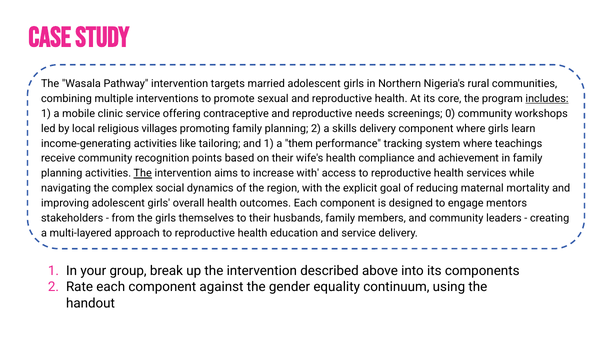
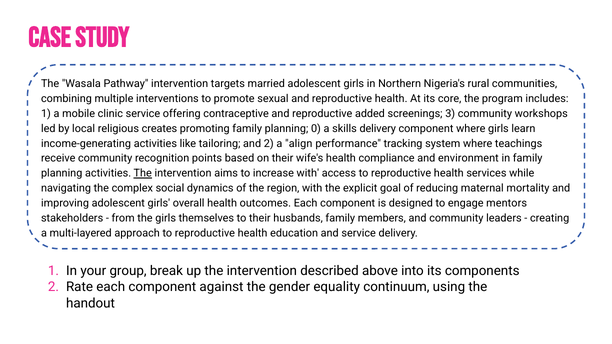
includes underline: present -> none
needs: needs -> added
0: 0 -> 3
villages: villages -> creates
planning 2: 2 -> 0
and 1: 1 -> 2
them: them -> align
achievement: achievement -> environment
